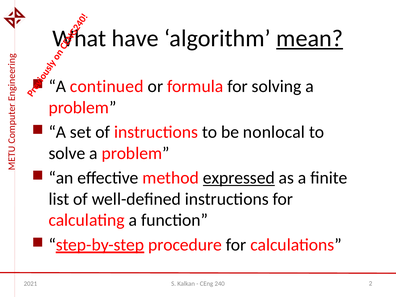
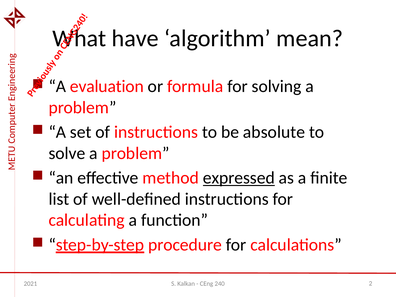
mean underline: present -> none
continued: continued -> evaluation
nonlocal: nonlocal -> absolute
